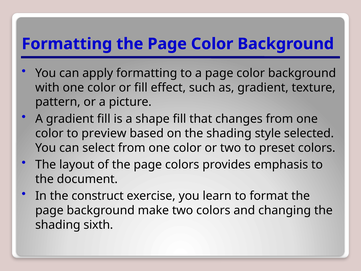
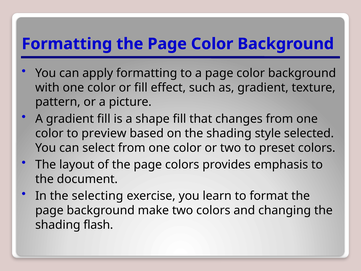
construct: construct -> selecting
sixth: sixth -> flash
